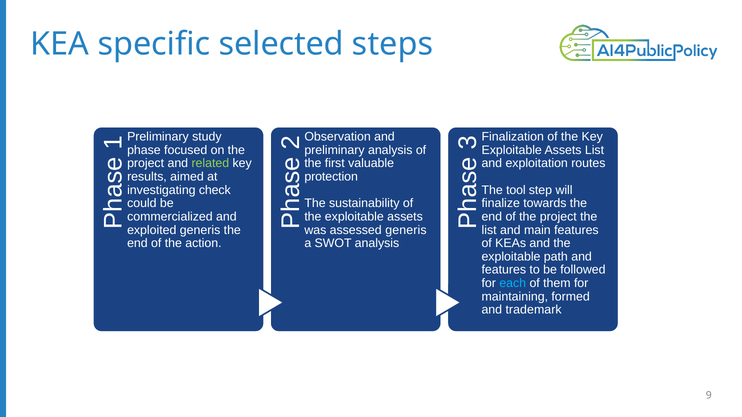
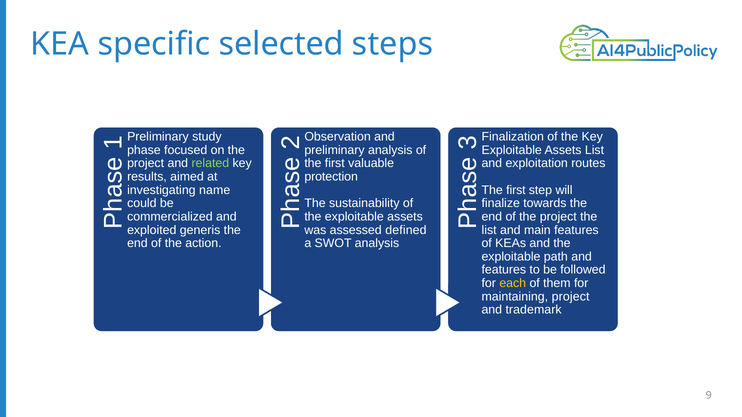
check: check -> name
tool at (516, 190): tool -> first
assessed generis: generis -> defined
each colour: light blue -> yellow
maintaining formed: formed -> project
